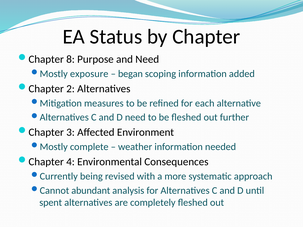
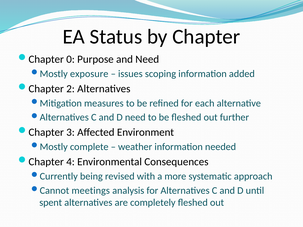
8: 8 -> 0
began: began -> issues
abundant: abundant -> meetings
